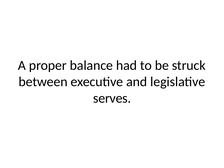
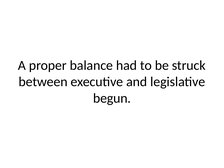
serves: serves -> begun
